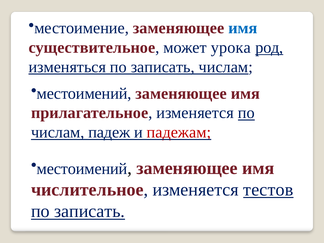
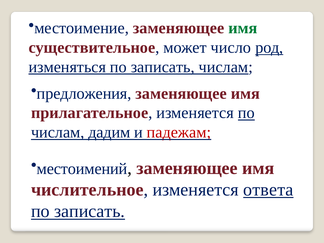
имя at (243, 28) colour: blue -> green
урока: урока -> число
местоимений at (84, 93): местоимений -> предложения
падеж: падеж -> дадим
тестов: тестов -> ответа
